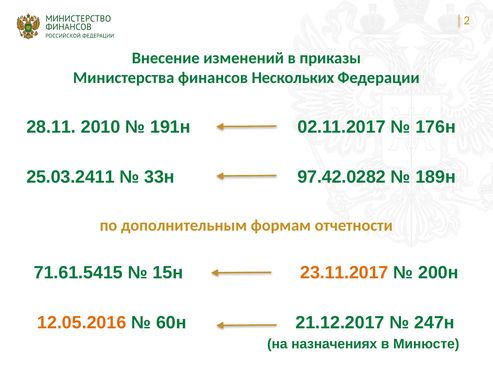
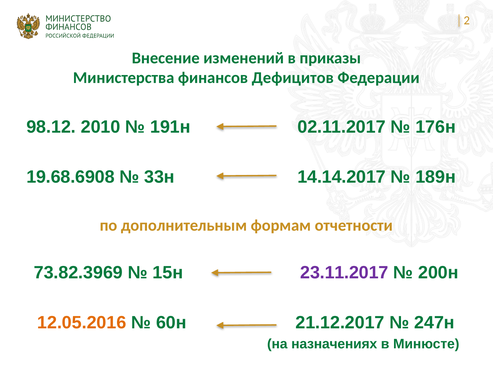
Нескольких: Нескольких -> Дефицитов
28.11: 28.11 -> 98.12
25.03.2411: 25.03.2411 -> 19.68.6908
97.42.0282: 97.42.0282 -> 14.14.2017
71.61.5415: 71.61.5415 -> 73.82.3969
23.11.2017 colour: orange -> purple
